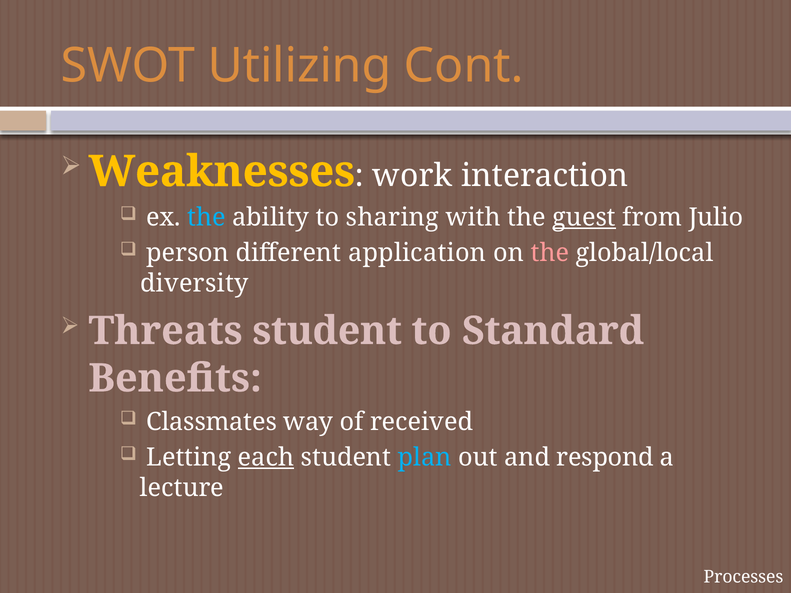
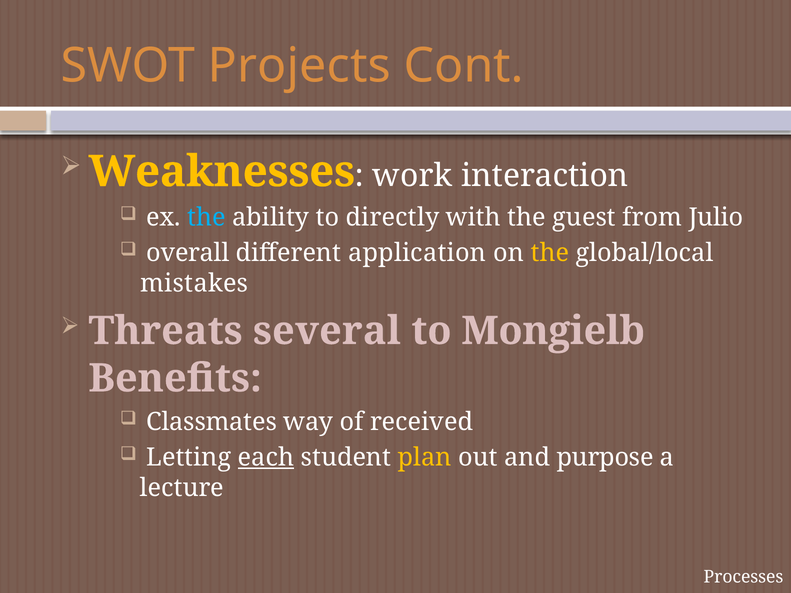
Utilizing: Utilizing -> Projects
sharing: sharing -> directly
guest underline: present -> none
person: person -> overall
the at (550, 253) colour: pink -> yellow
diversity: diversity -> mistakes
Threats student: student -> several
Standard: Standard -> Mongielb
plan colour: light blue -> yellow
respond: respond -> purpose
